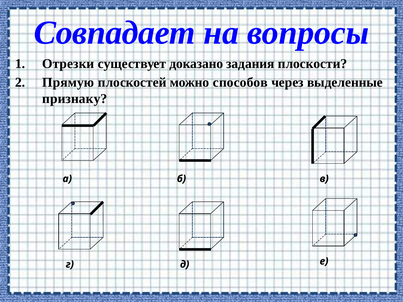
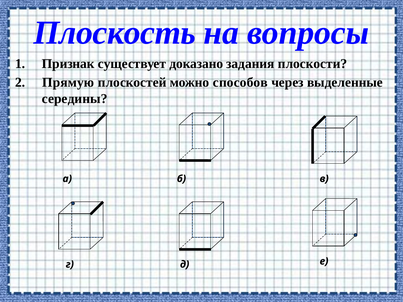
Совпадает: Совпадает -> Плоскость
Отрезки: Отрезки -> Признак
признаку: признаку -> середины
